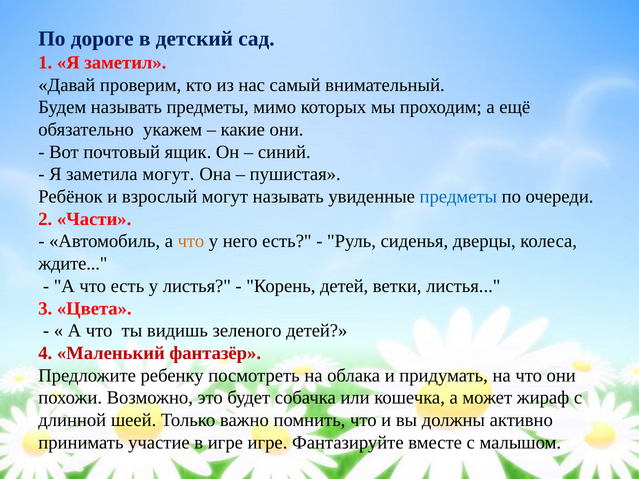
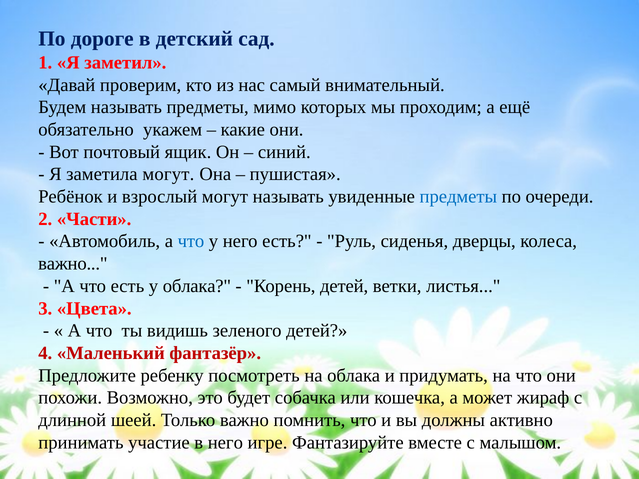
что at (191, 241) colour: orange -> blue
ждите at (73, 264): ждите -> важно
у листья: листья -> облака
в игре: игре -> него
